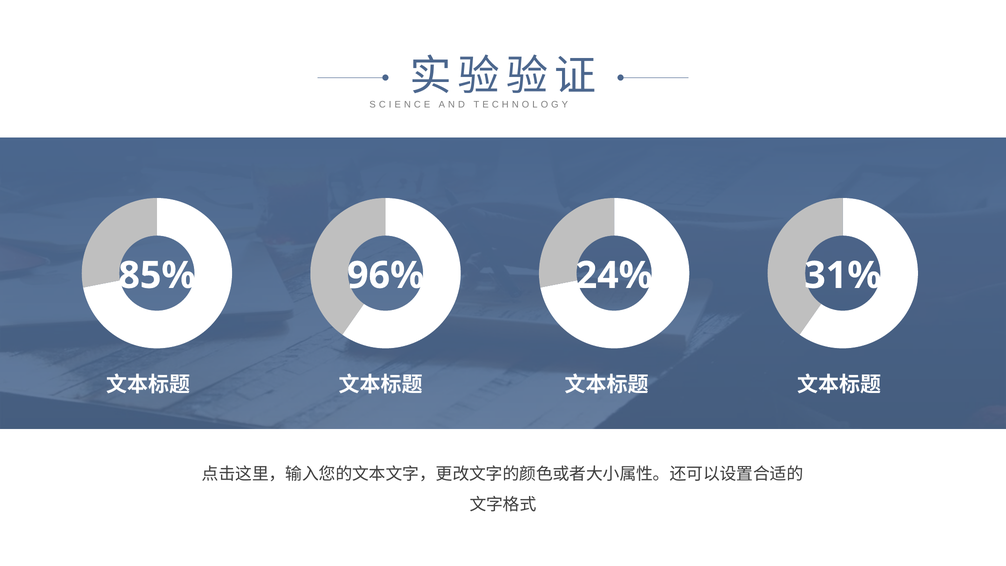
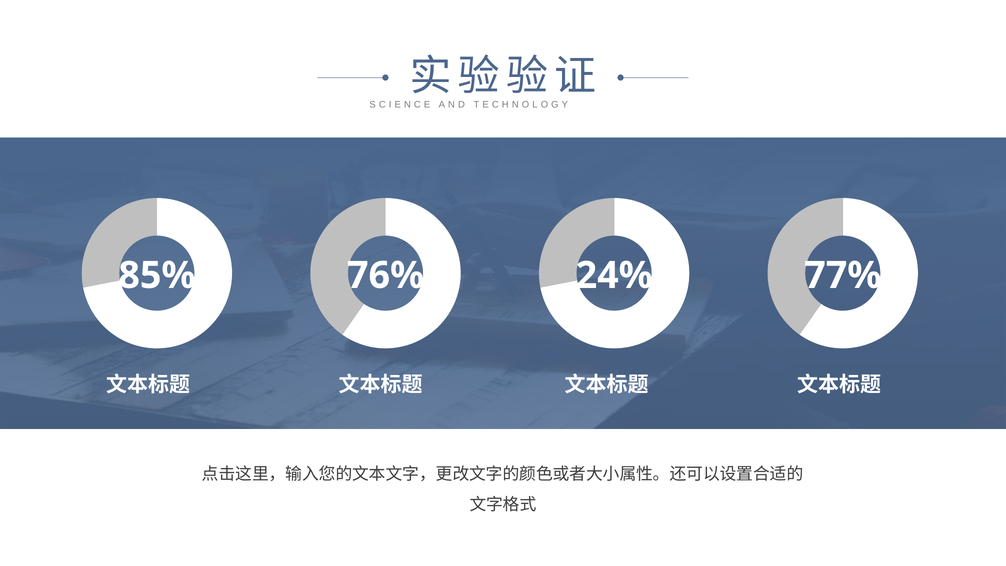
96%: 96% -> 76%
31%: 31% -> 77%
